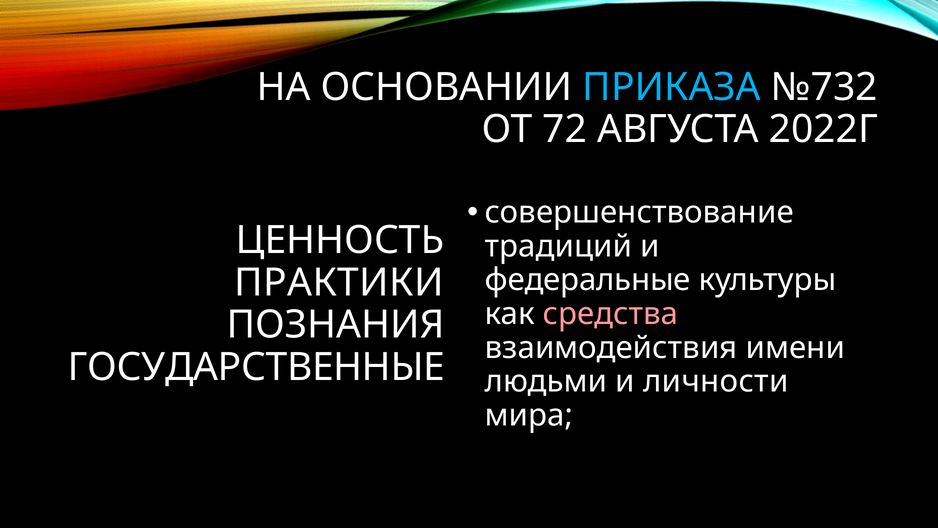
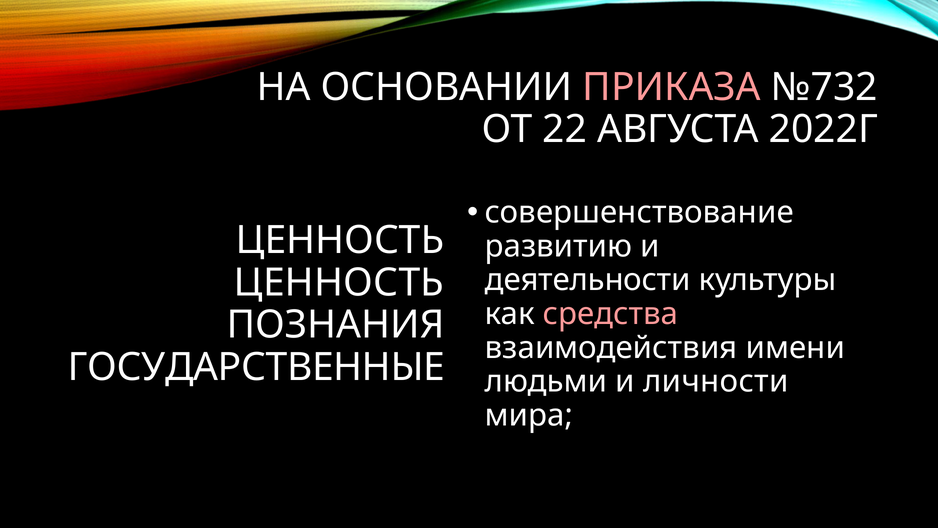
ПРИКАЗА colour: light blue -> pink
72: 72 -> 22
традиций: традиций -> развитию
федеральные: федеральные -> деятельности
ПРАКТИКИ at (339, 283): ПРАКТИКИ -> ЦЕННОСТЬ
